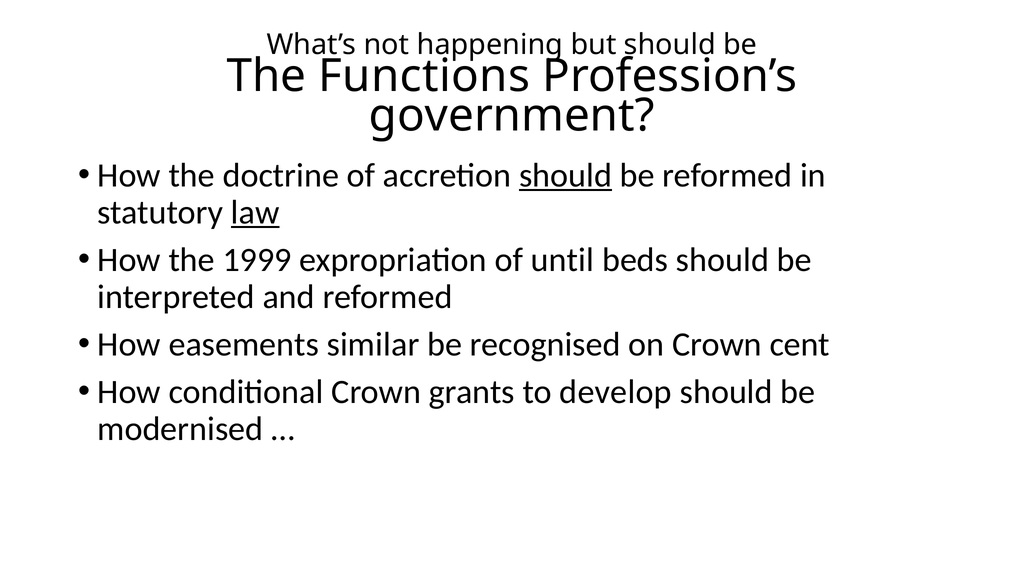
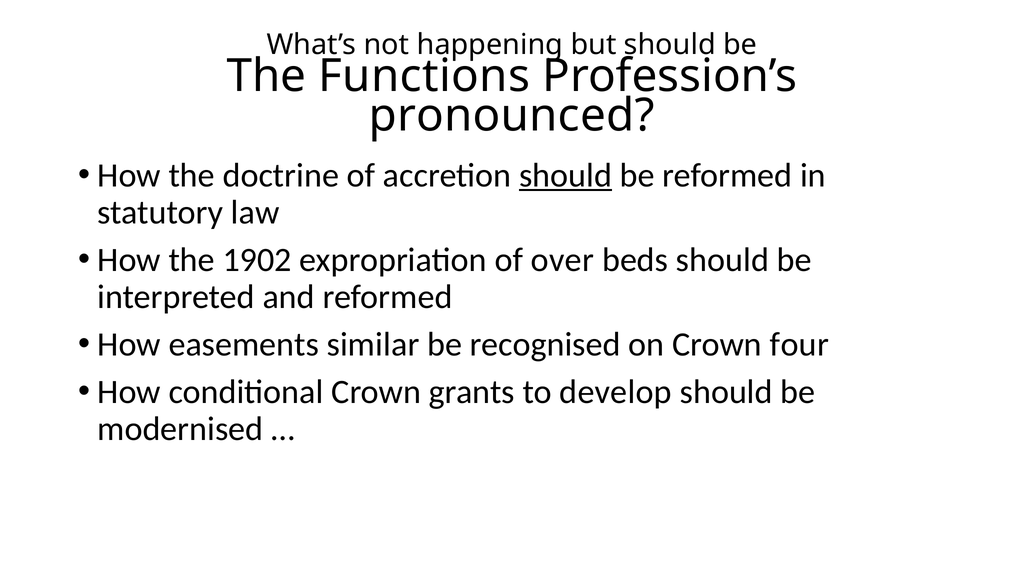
government: government -> pronounced
law underline: present -> none
1999: 1999 -> 1902
until: until -> over
cent: cent -> four
